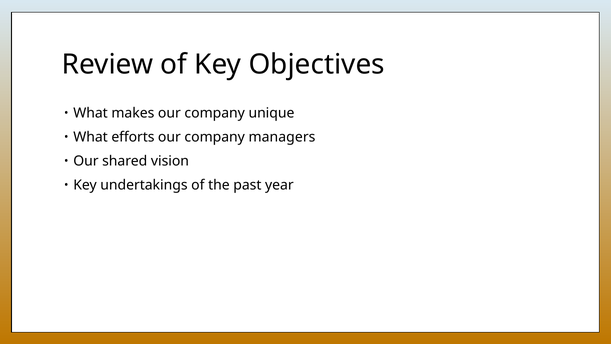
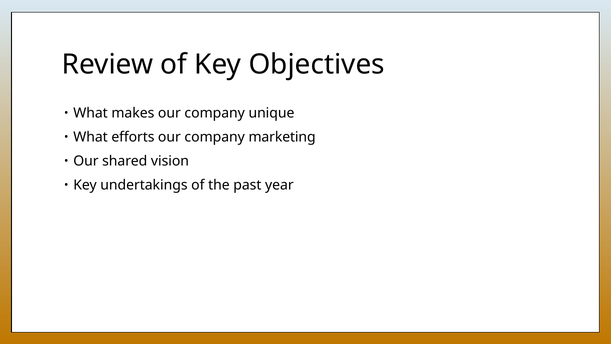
managers: managers -> marketing
